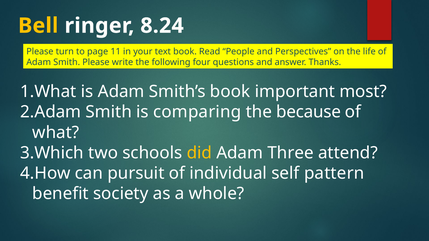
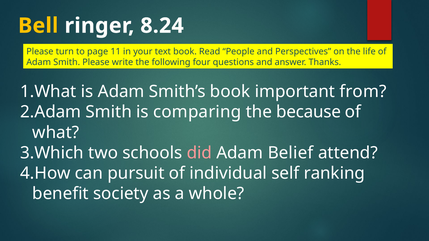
most: most -> from
did colour: yellow -> pink
Three: Three -> Belief
pattern: pattern -> ranking
